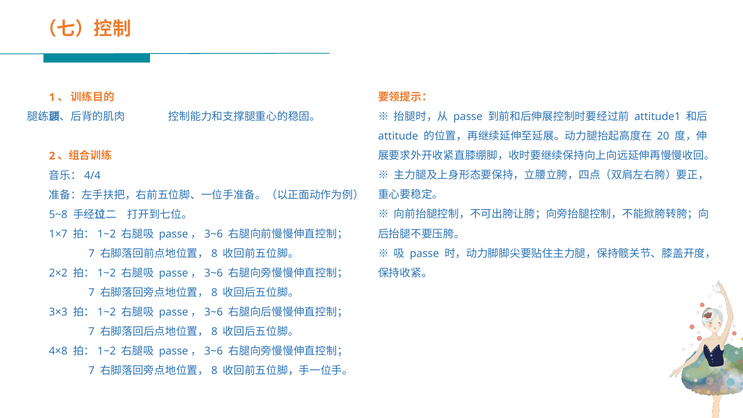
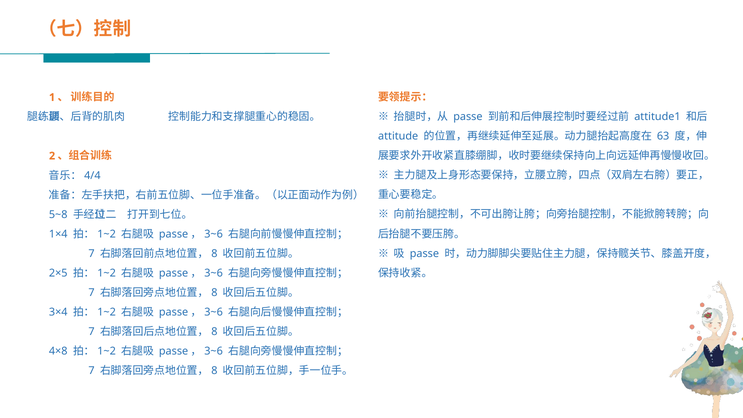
20: 20 -> 63
1×7: 1×7 -> 1×4
2×2: 2×2 -> 2×5
3×3: 3×3 -> 3×4
